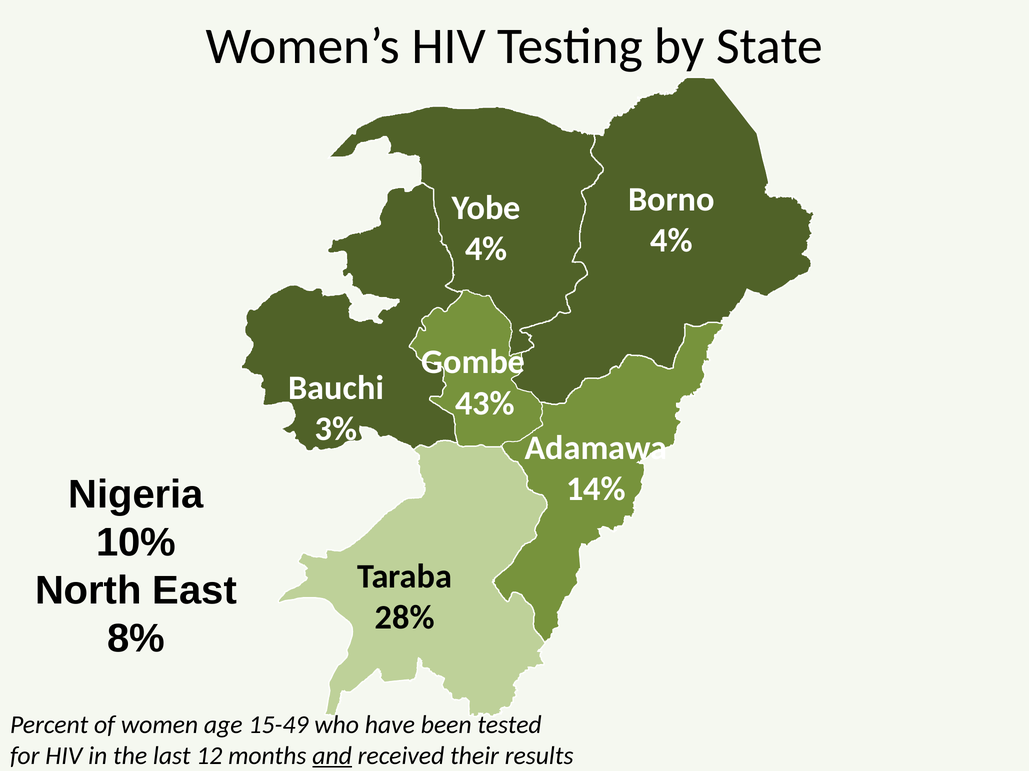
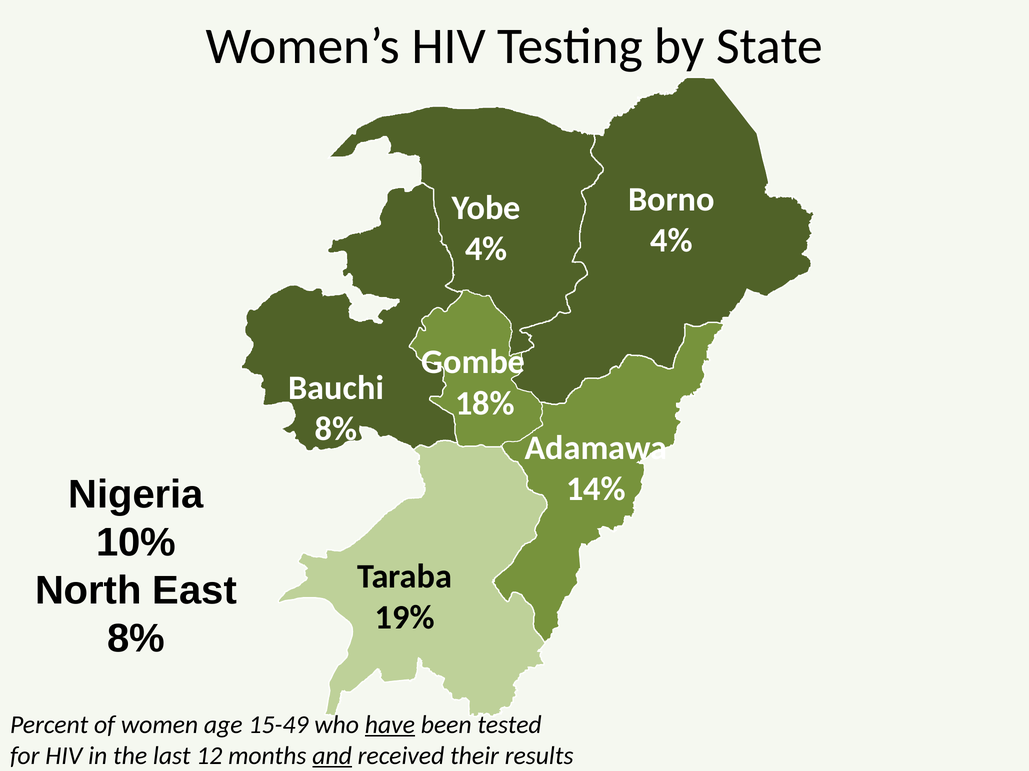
43%: 43% -> 18%
3% at (336, 429): 3% -> 8%
28%: 28% -> 19%
have underline: none -> present
